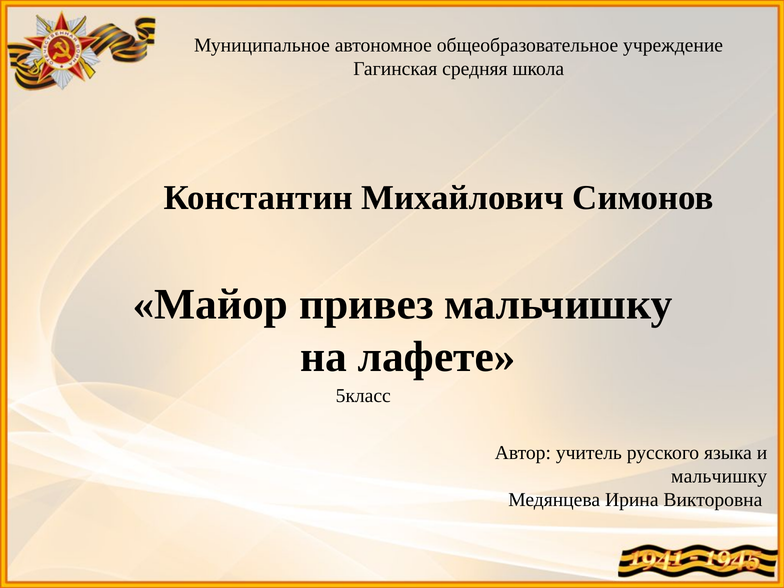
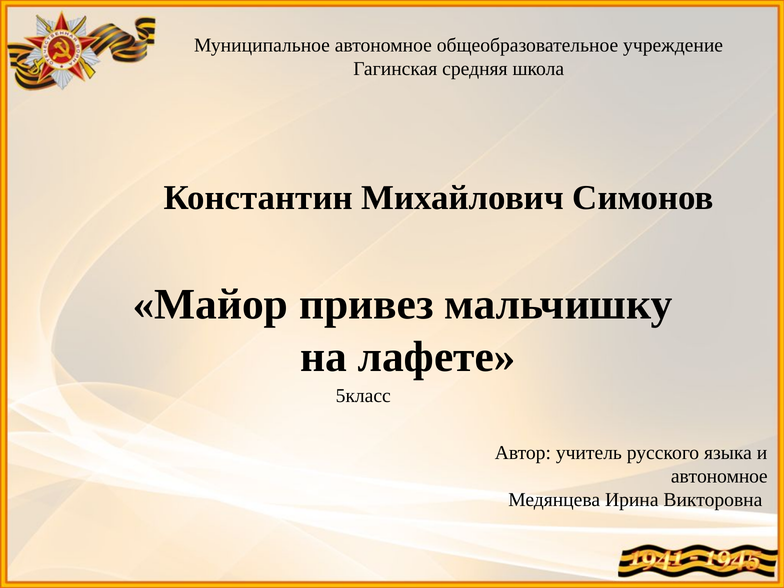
мальчишку at (719, 476): мальчишку -> автономное
